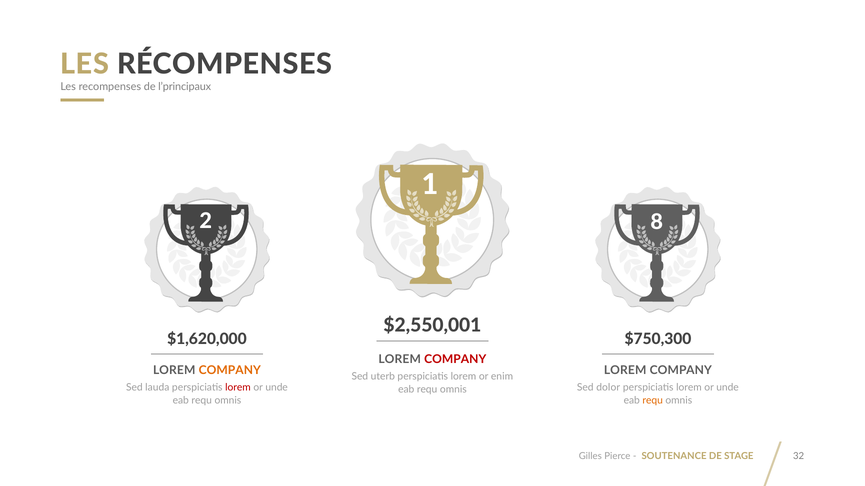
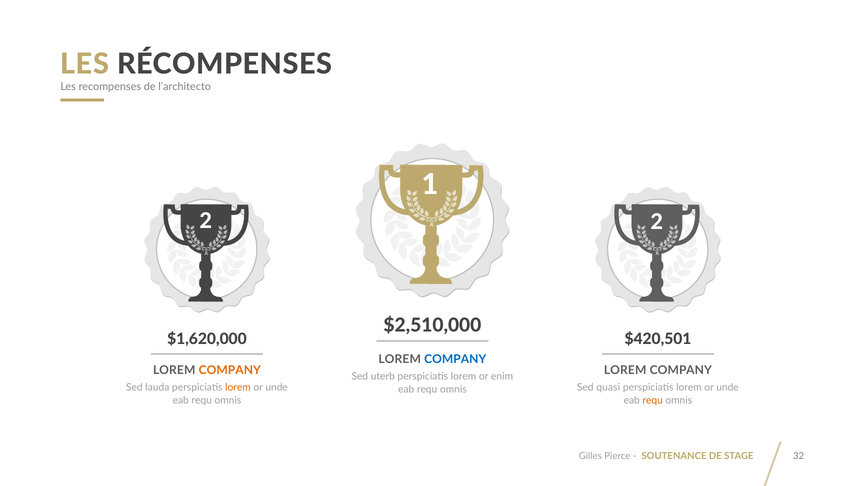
l’principaux: l’principaux -> l’architecto
2 8: 8 -> 2
$2,550,001: $2,550,001 -> $2,510,000
$750,300: $750,300 -> $420,501
COMPANY at (455, 360) colour: red -> blue
lorem at (238, 388) colour: red -> orange
dolor: dolor -> quasi
